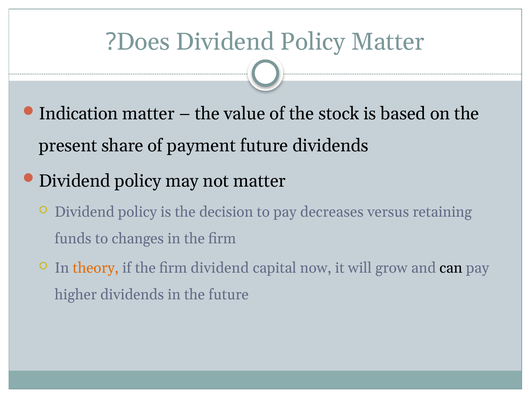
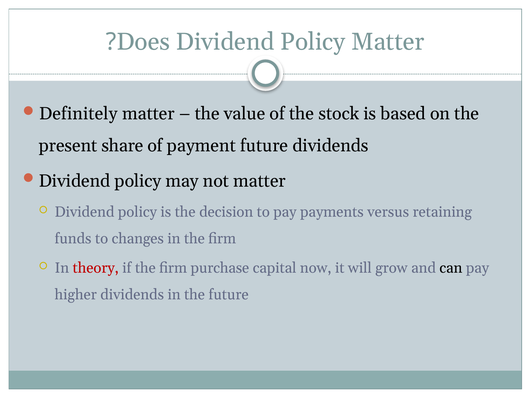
Indication: Indication -> Definitely
decreases: decreases -> payments
theory colour: orange -> red
firm dividend: dividend -> purchase
